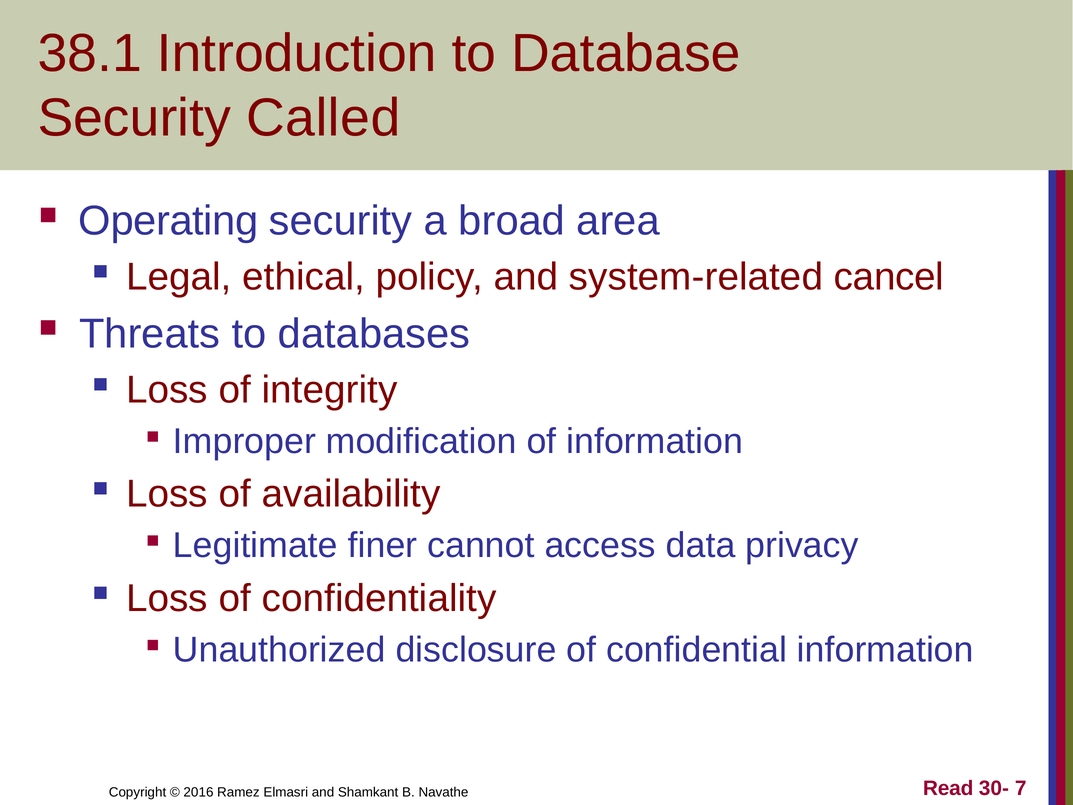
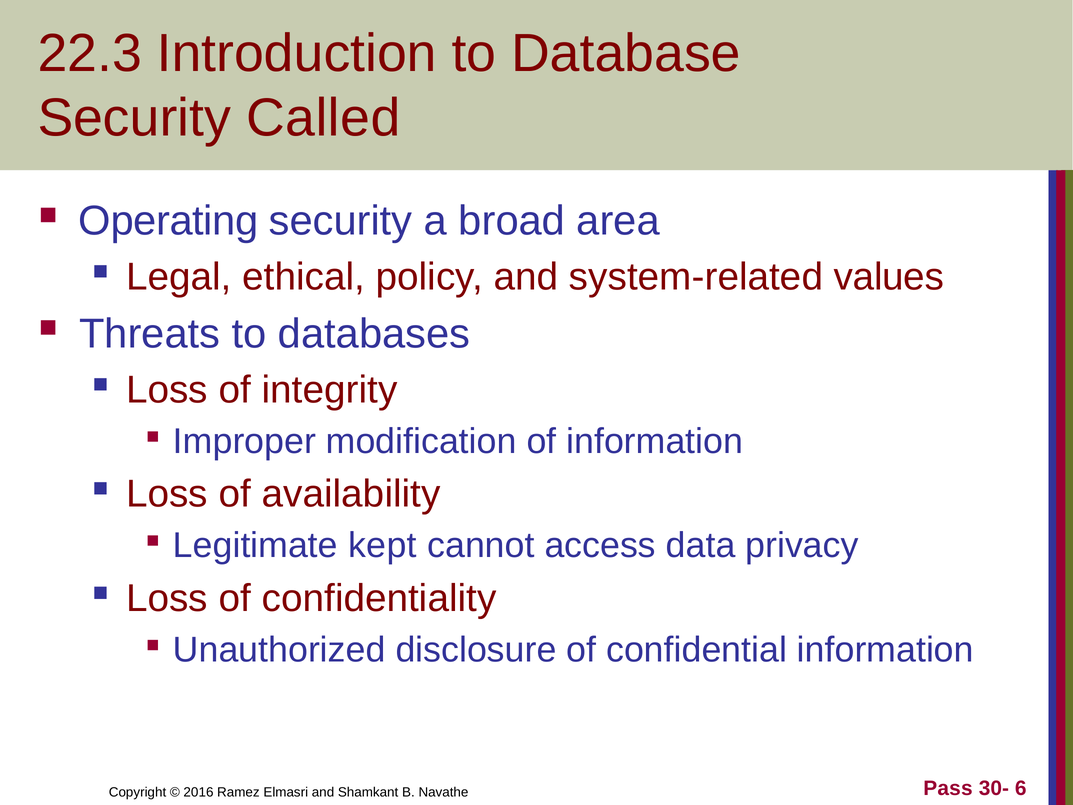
38.1: 38.1 -> 22.3
cancel: cancel -> values
finer: finer -> kept
Read: Read -> Pass
7: 7 -> 6
